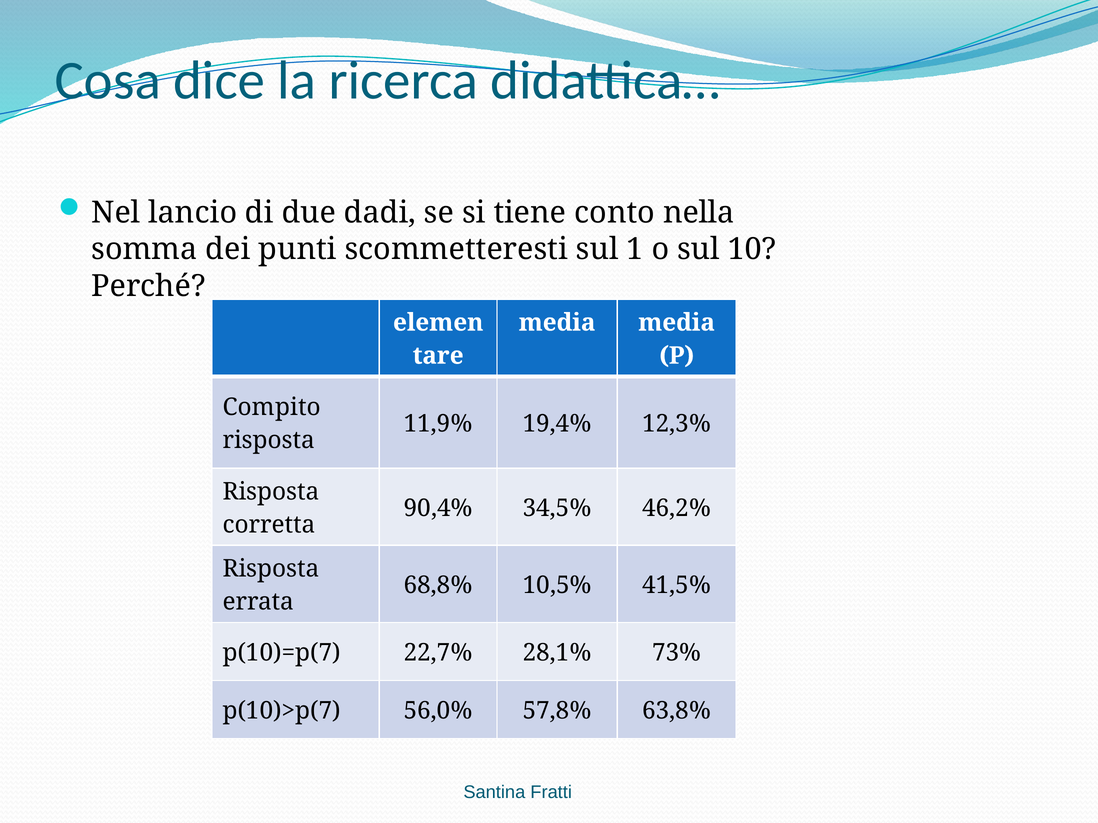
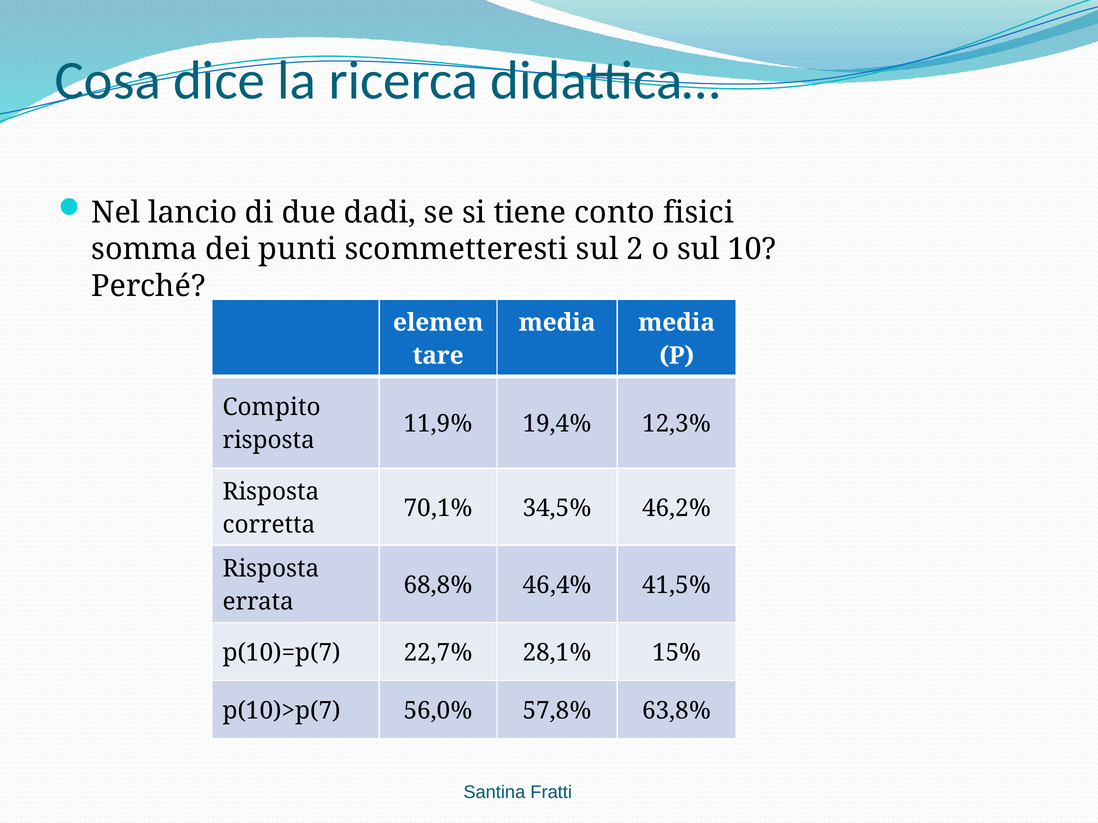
nella: nella -> fisici
1: 1 -> 2
90,4%: 90,4% -> 70,1%
10,5%: 10,5% -> 46,4%
73%: 73% -> 15%
